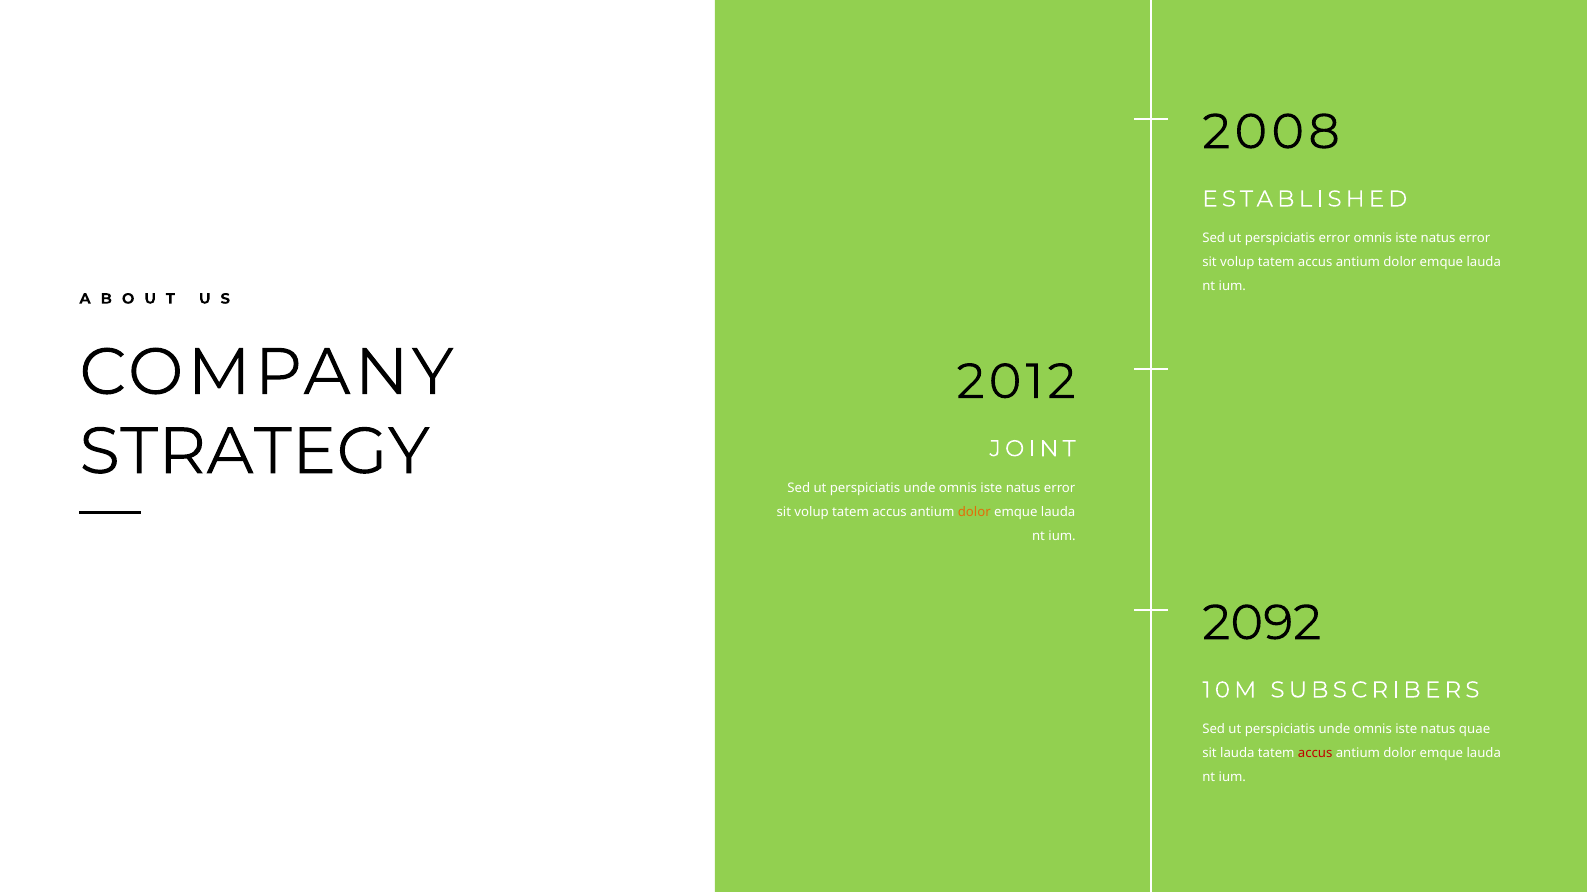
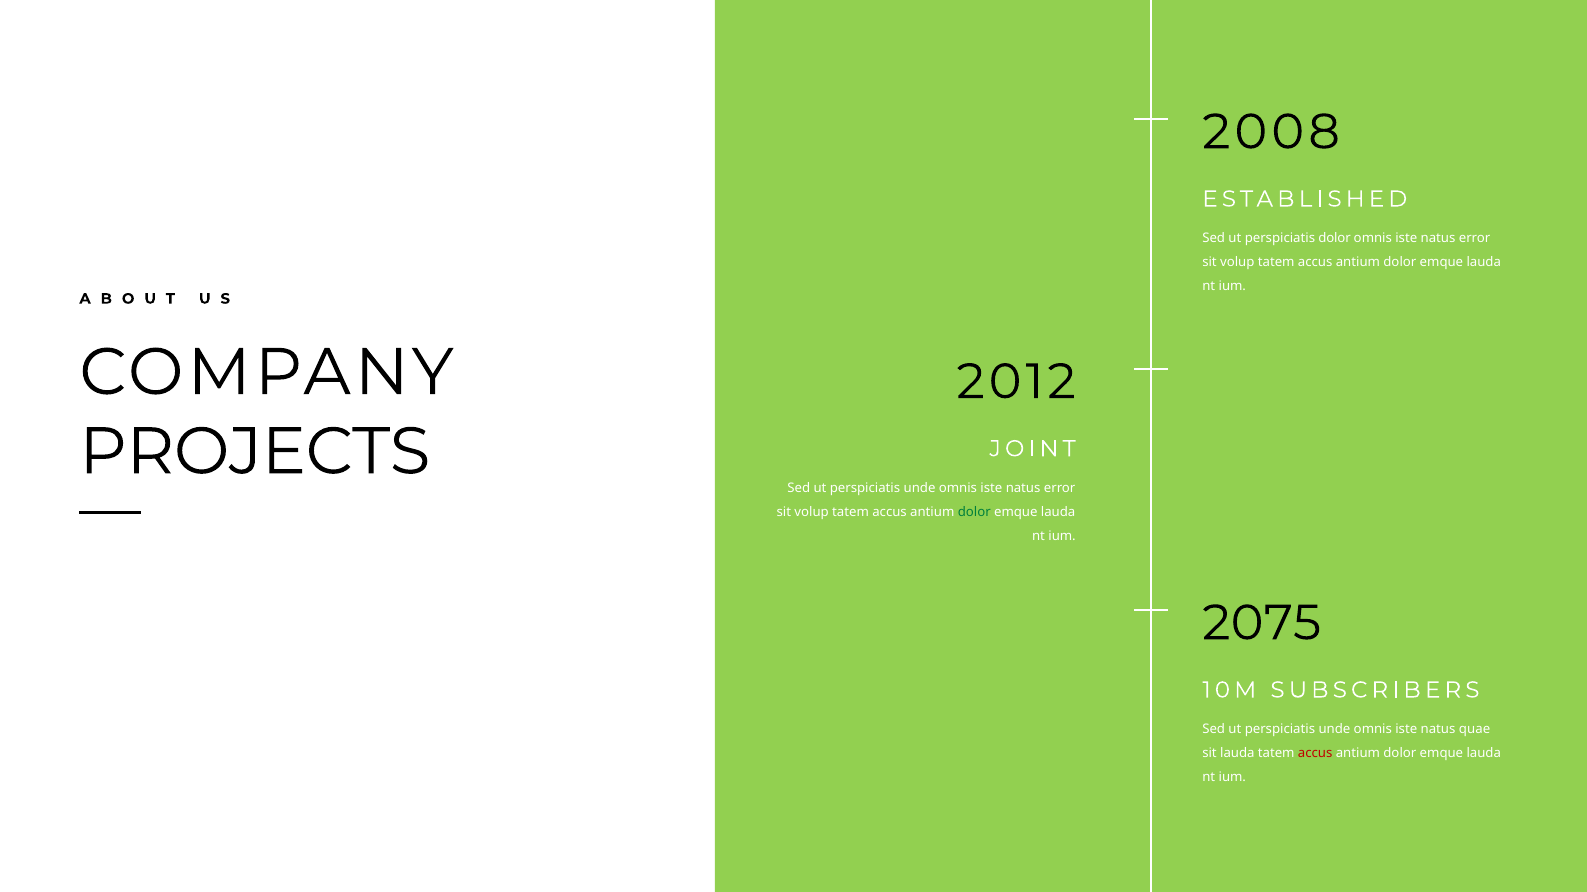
perspiciatis error: error -> dolor
STRATEGY: STRATEGY -> PROJECTS
dolor at (974, 512) colour: orange -> green
2092: 2092 -> 2075
